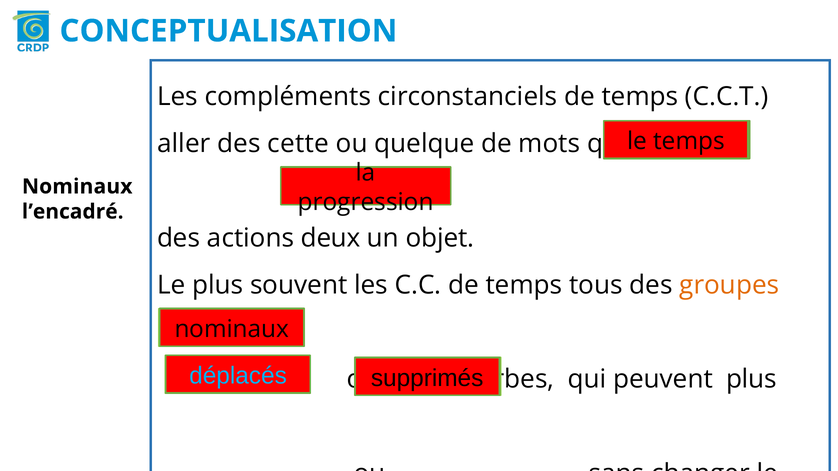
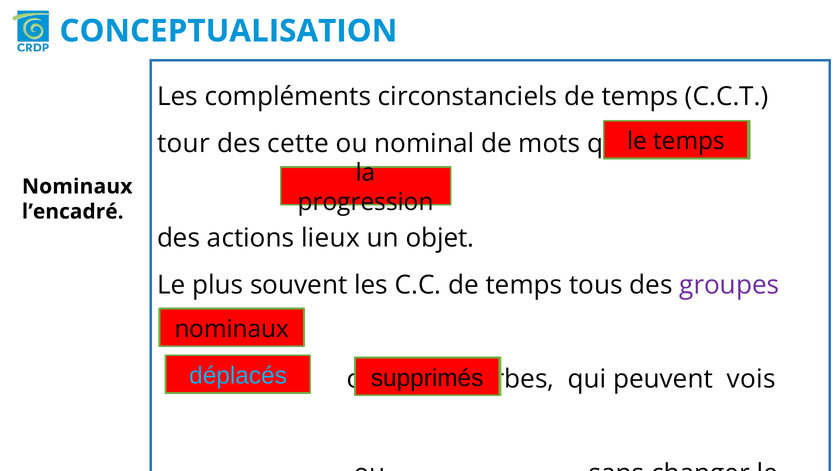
aller: aller -> tour
quelque: quelque -> nominal
deux: deux -> lieux
groupes colour: orange -> purple
peuvent plus: plus -> vois
